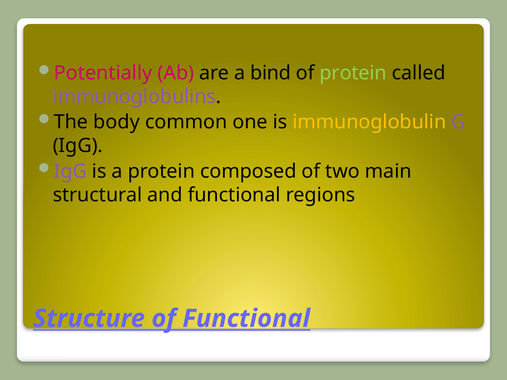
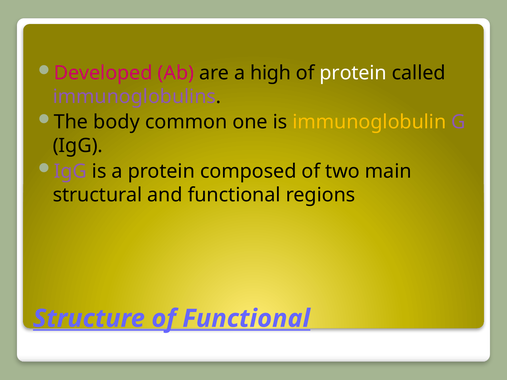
Potentially: Potentially -> Developed
bind: bind -> high
protein at (353, 73) colour: light green -> white
